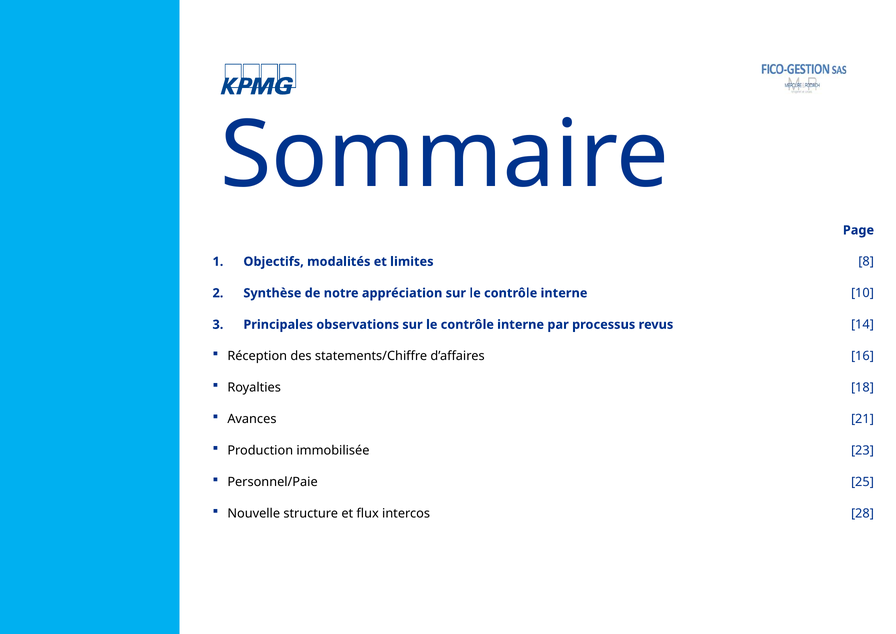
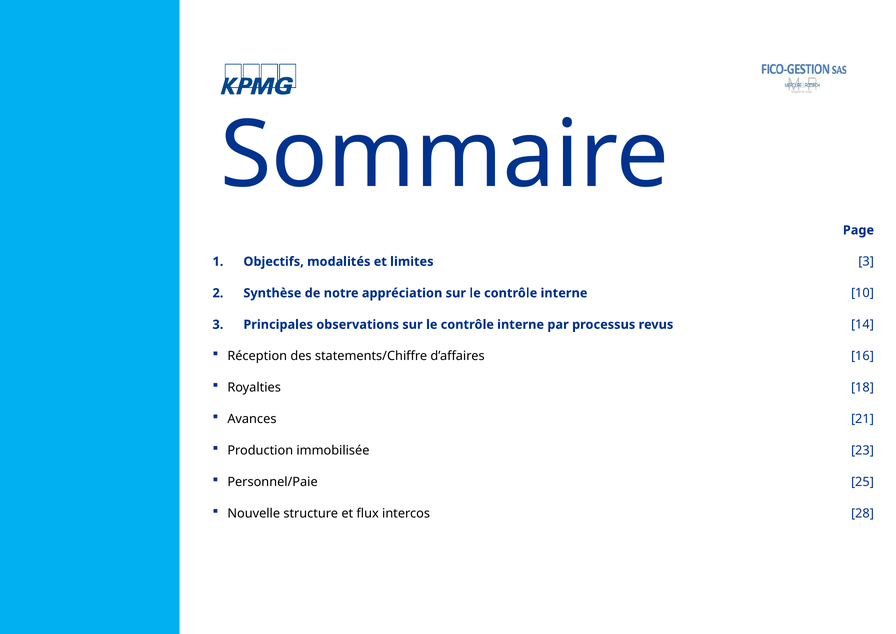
limites 8: 8 -> 3
